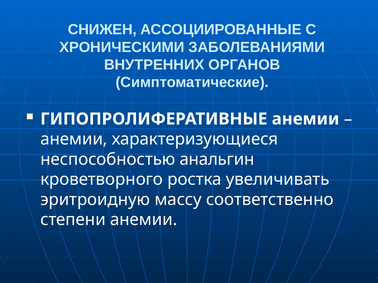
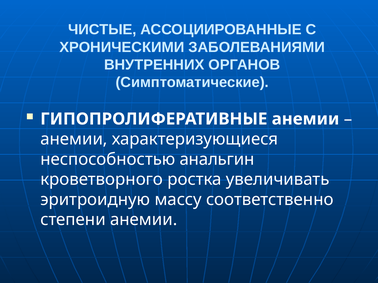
СНИЖЕН: СНИЖЕН -> ЧИСТЫЕ
